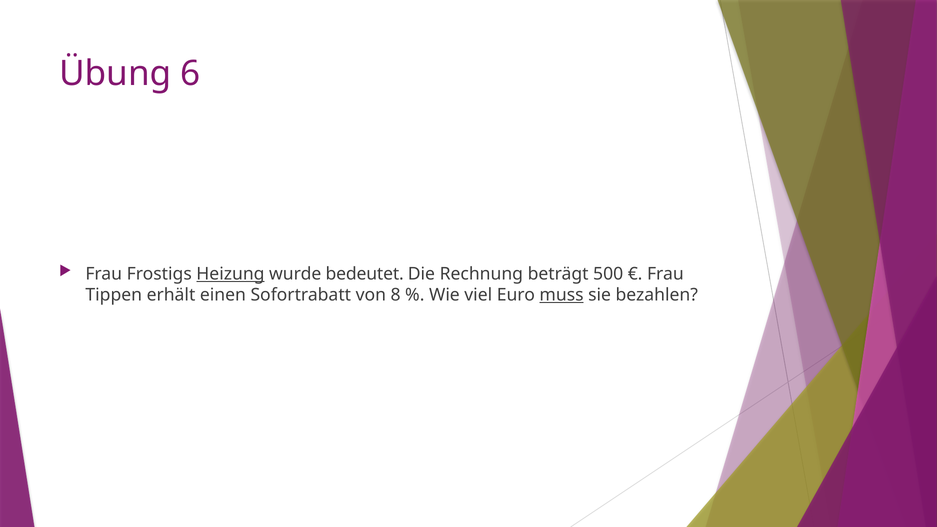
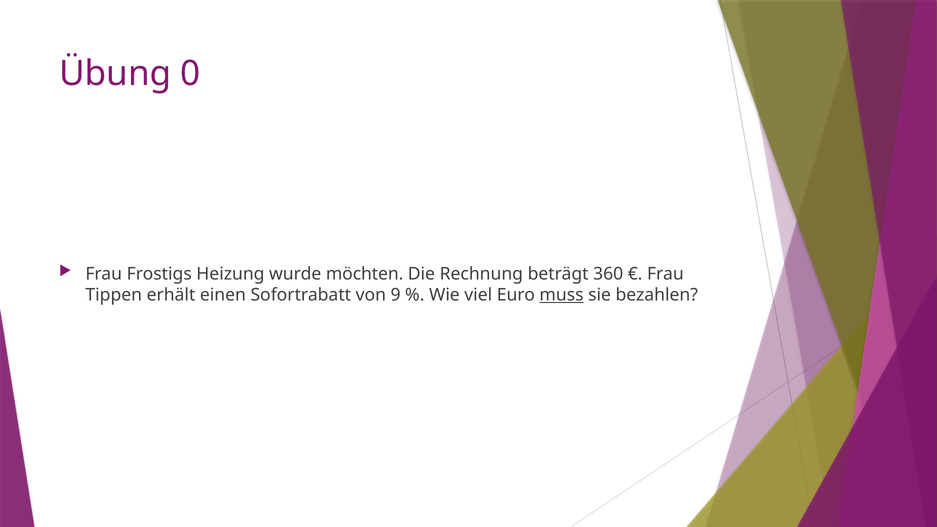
6: 6 -> 0
Heizung underline: present -> none
bedeutet: bedeutet -> möchten
500: 500 -> 360
8: 8 -> 9
